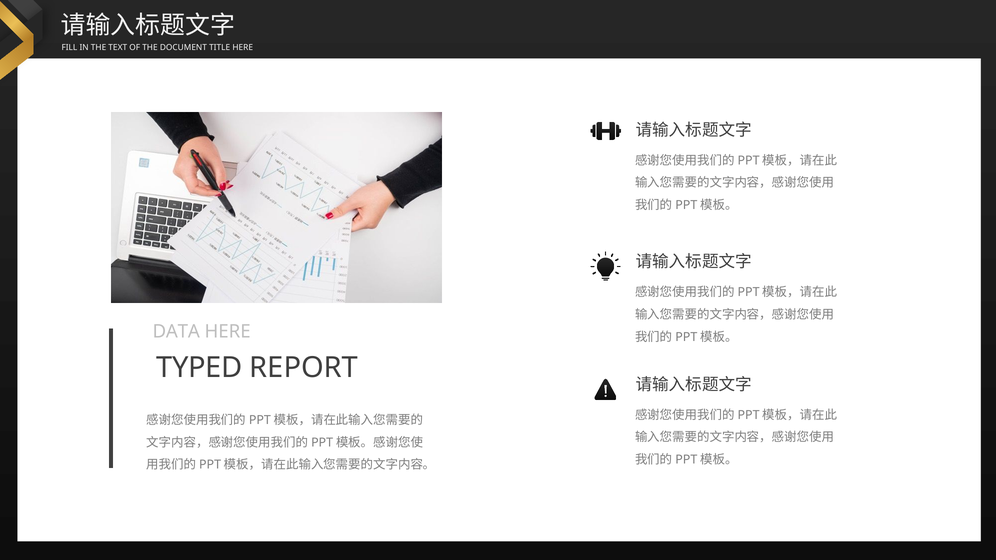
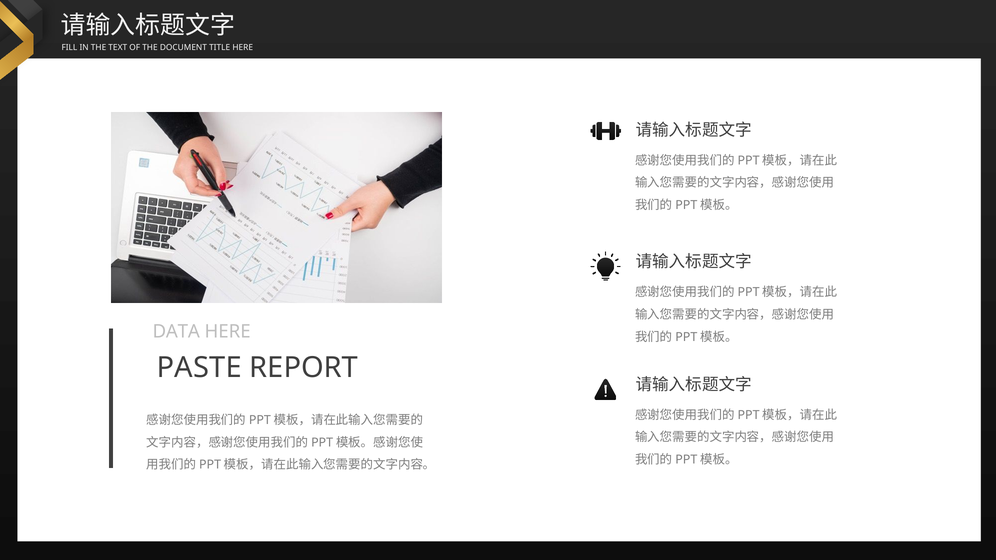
TYPED: TYPED -> PASTE
